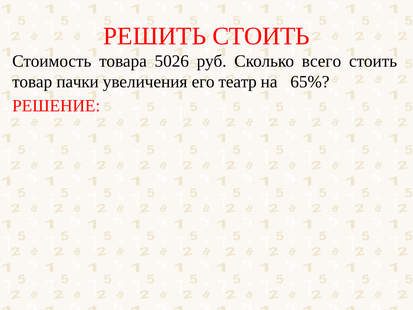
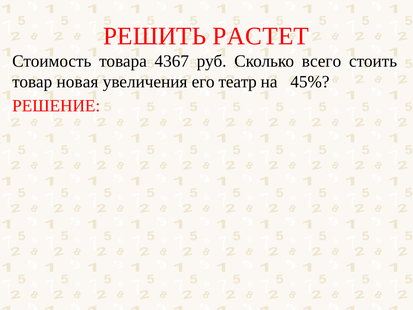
РЕШИТЬ СТОИТЬ: СТОИТЬ -> РАСТЕТ
5026: 5026 -> 4367
пачки: пачки -> новая
65%: 65% -> 45%
